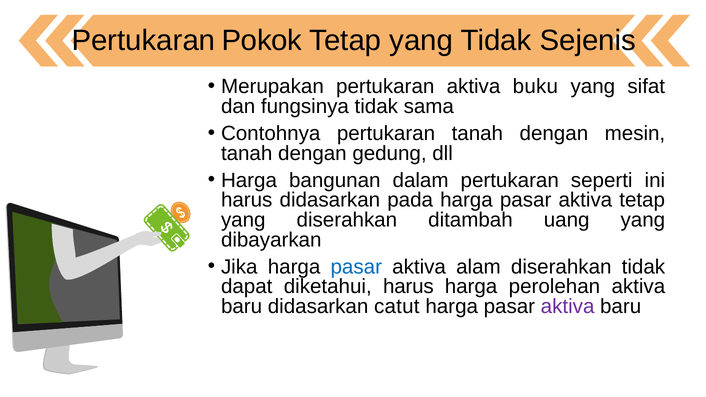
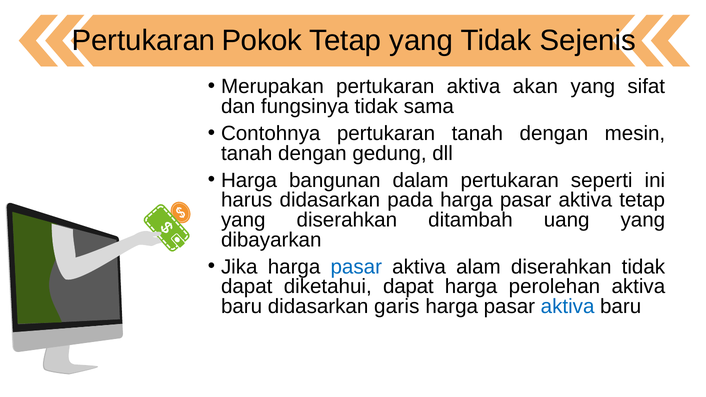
buku: buku -> akan
diketahui harus: harus -> dapat
catut: catut -> garis
aktiva at (568, 307) colour: purple -> blue
